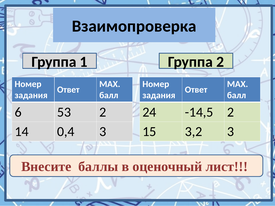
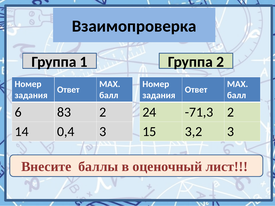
53: 53 -> 83
-14,5: -14,5 -> -71,3
